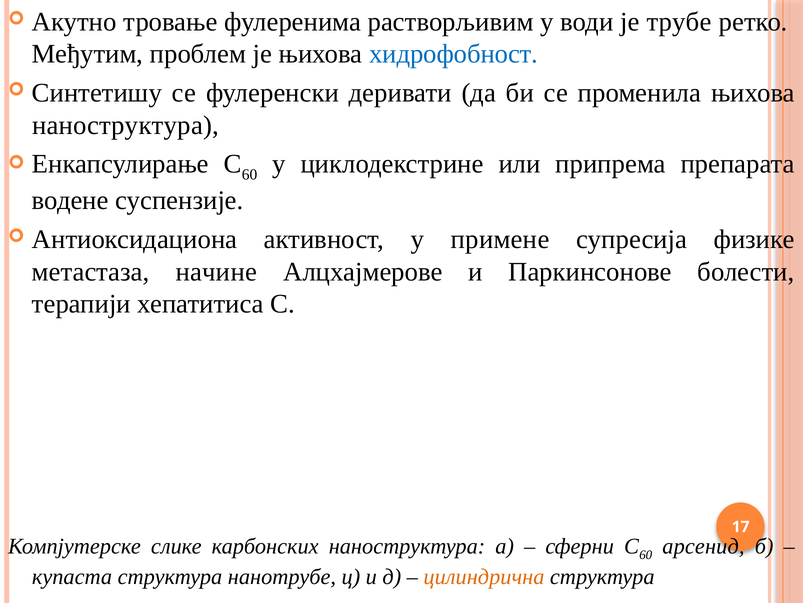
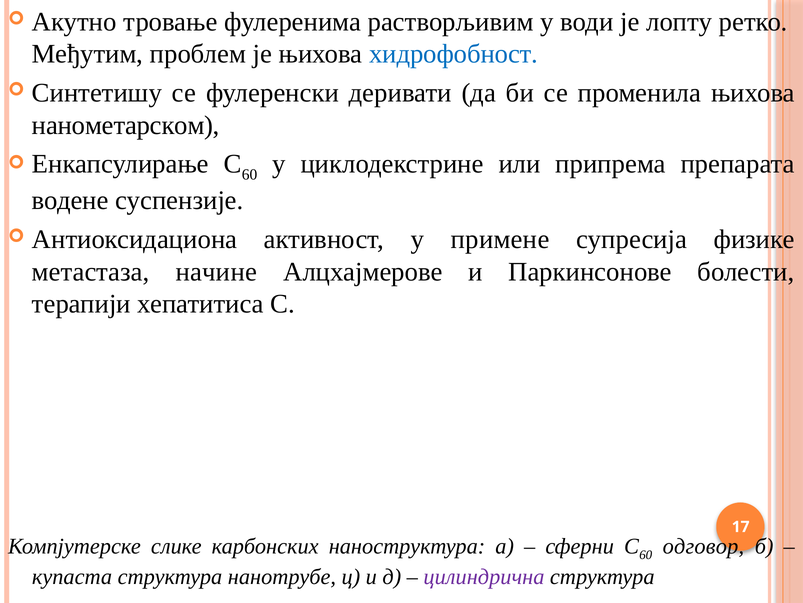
трубе: трубе -> лопту
наноструктура at (126, 125): наноструктура -> нанометарском
арсенид: арсенид -> одговор
цилиндрична colour: orange -> purple
